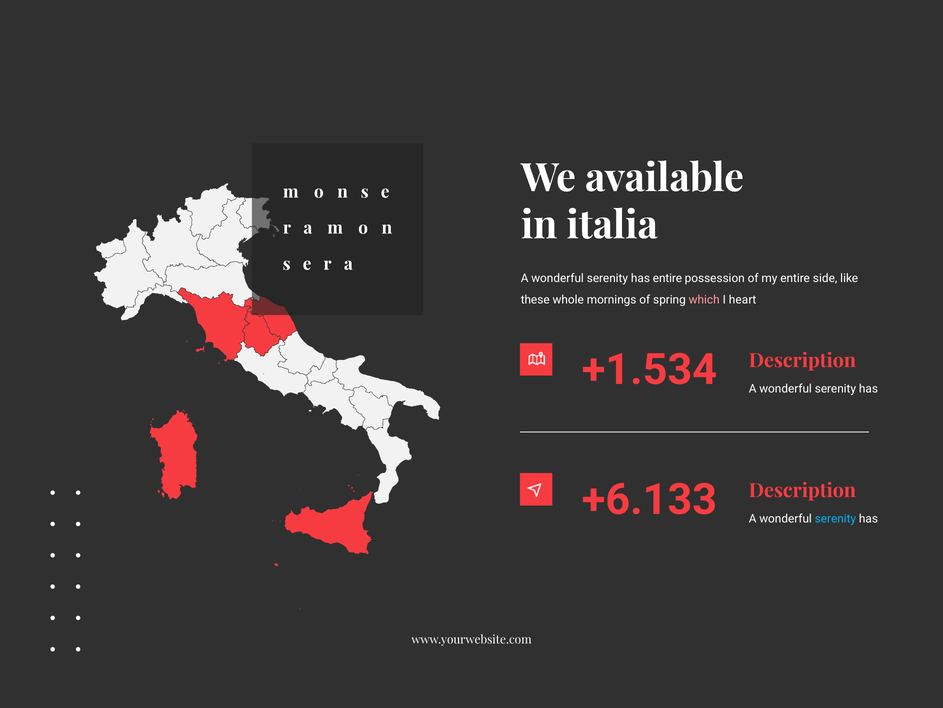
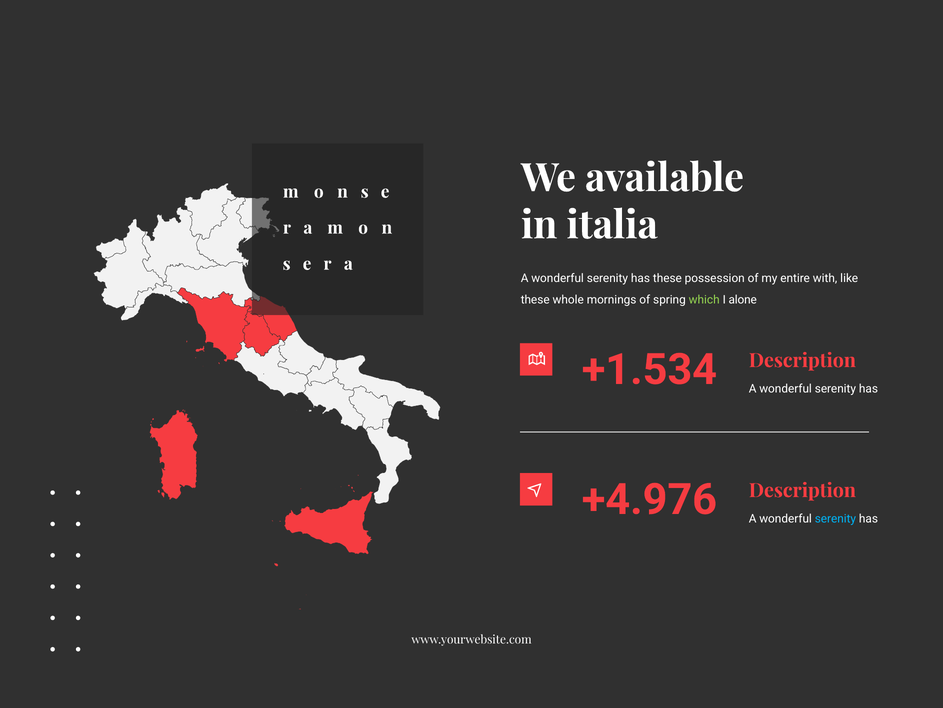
has entire: entire -> these
side: side -> with
which colour: pink -> light green
heart: heart -> alone
+6.133: +6.133 -> +4.976
